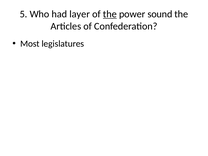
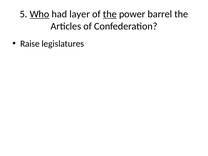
Who underline: none -> present
sound: sound -> barrel
Most: Most -> Raise
